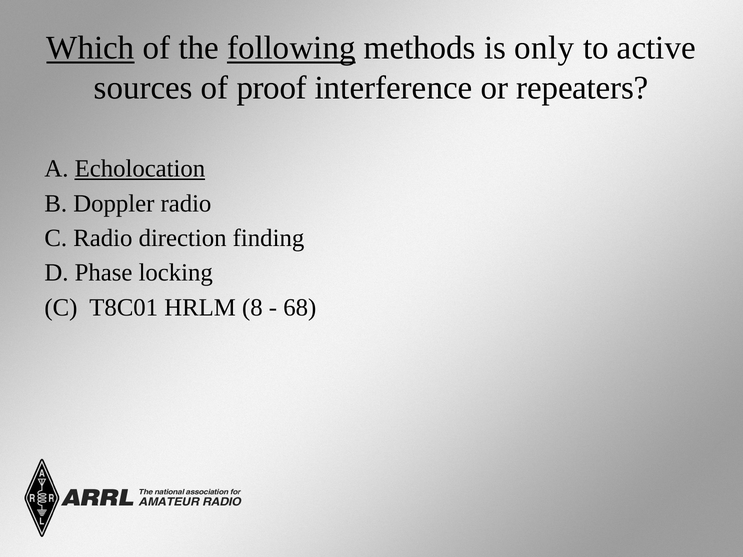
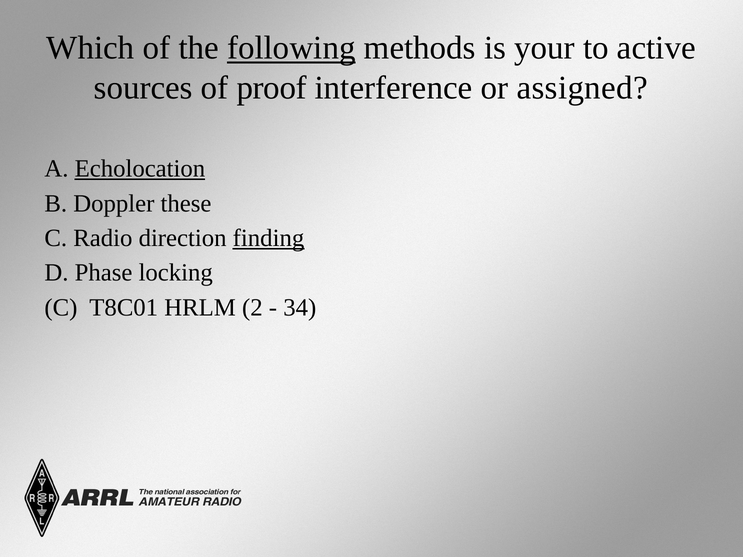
Which underline: present -> none
only: only -> your
repeaters: repeaters -> assigned
Doppler radio: radio -> these
finding underline: none -> present
8: 8 -> 2
68: 68 -> 34
